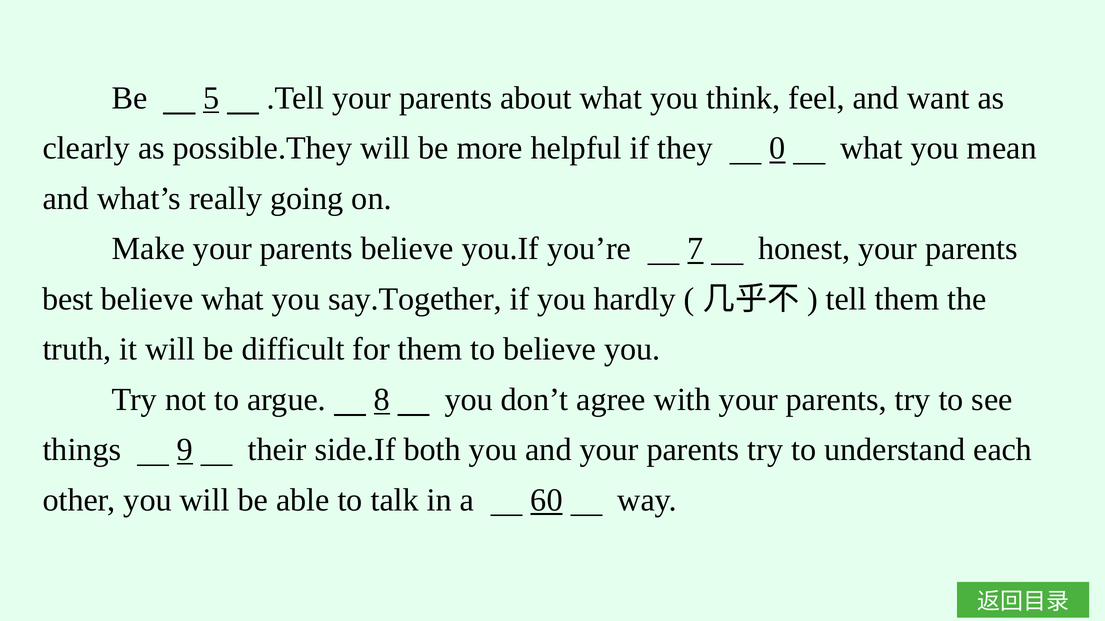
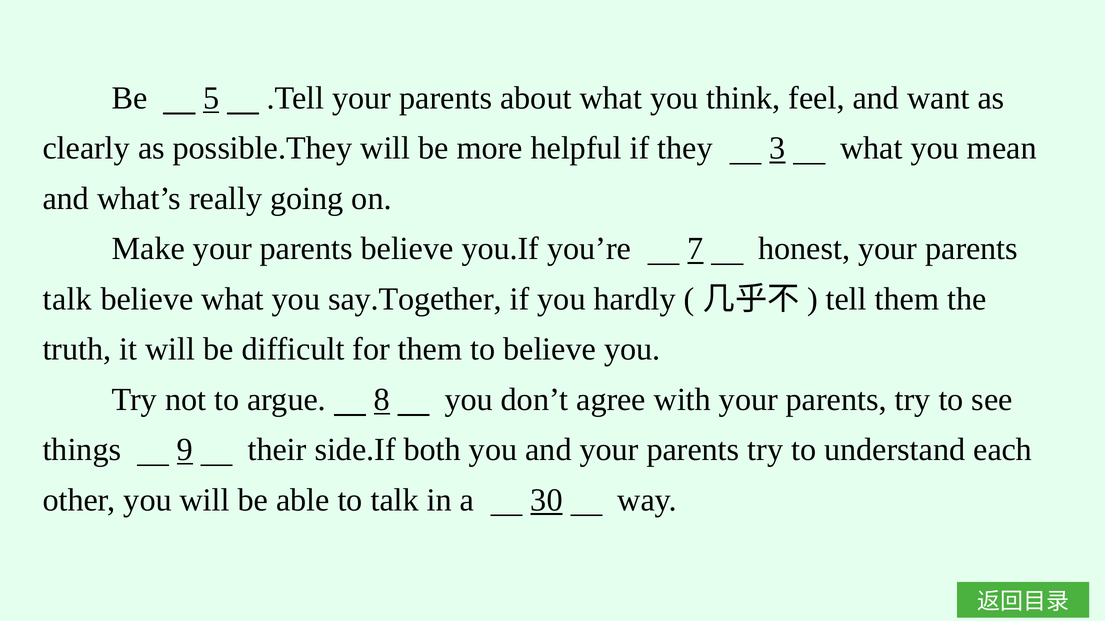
0: 0 -> 3
best at (68, 299): best -> talk
60: 60 -> 30
